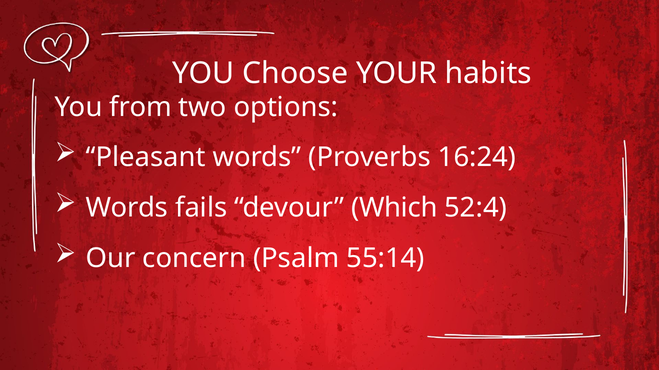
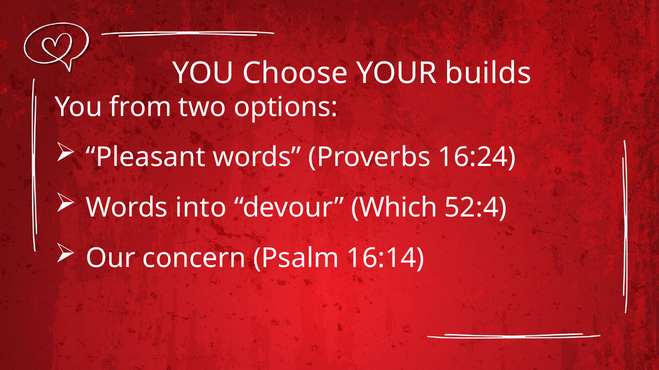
habits: habits -> builds
fails: fails -> into
55:14: 55:14 -> 16:14
